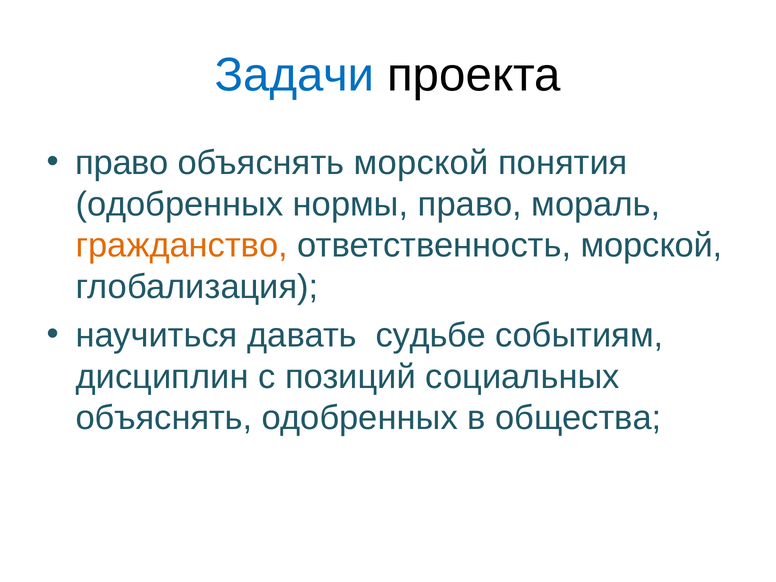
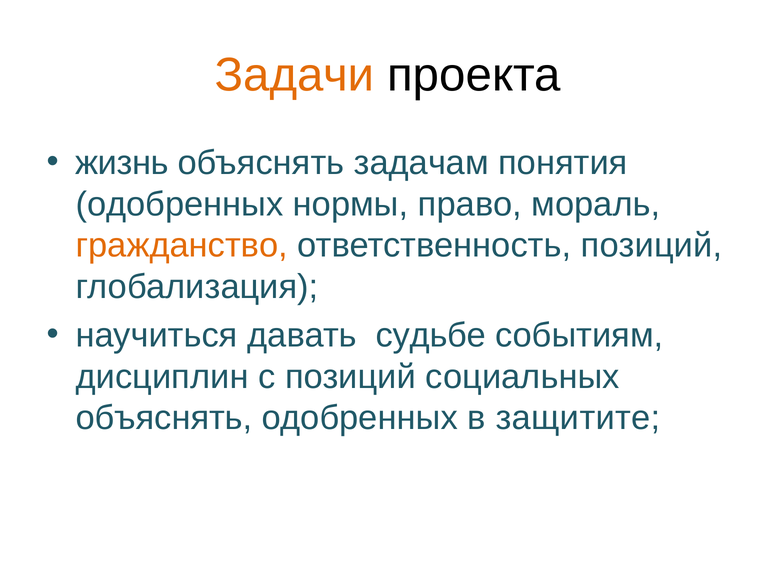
Задачи colour: blue -> orange
право at (122, 163): право -> жизнь
объяснять морской: морской -> задачам
ответственность морской: морской -> позиций
общества: общества -> защитите
